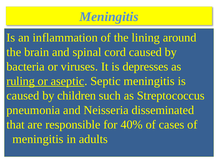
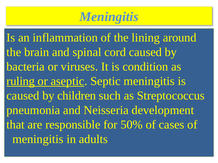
depresses: depresses -> condition
disseminated: disseminated -> development
40%: 40% -> 50%
